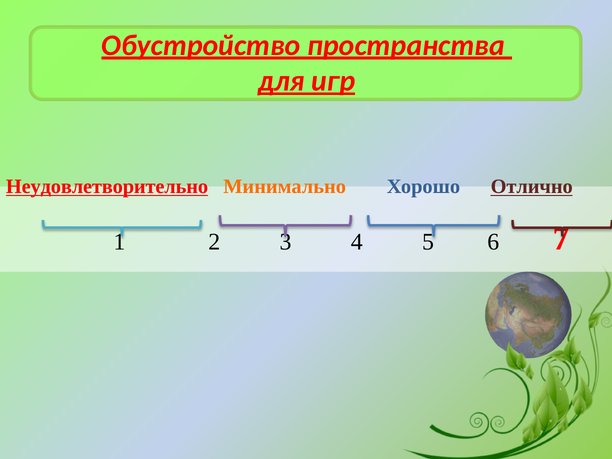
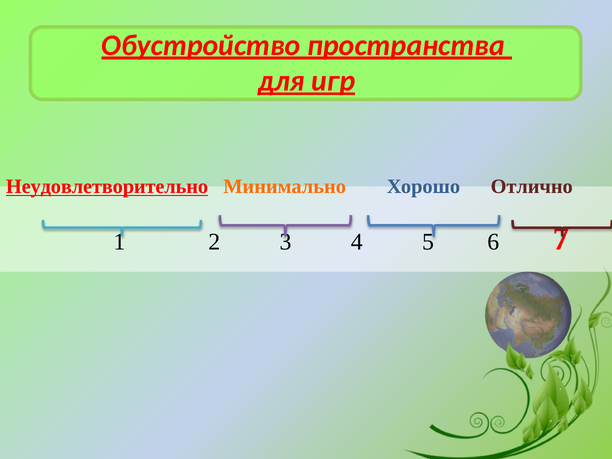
Отлично underline: present -> none
